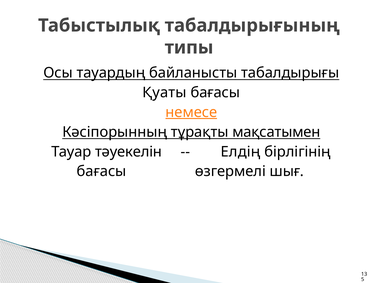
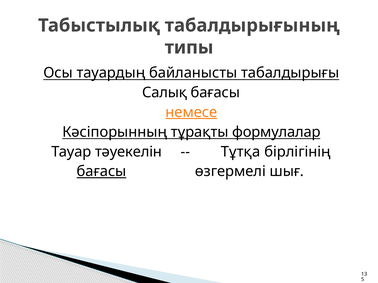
Қуаты: Қуаты -> Салық
мақсатымен: мақсатымен -> формулалар
Елдің: Елдің -> Тұтқа
бағасы at (102, 172) underline: none -> present
